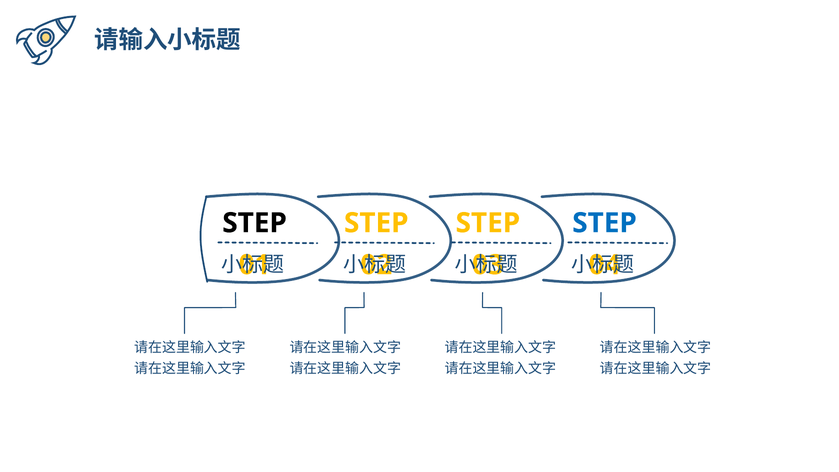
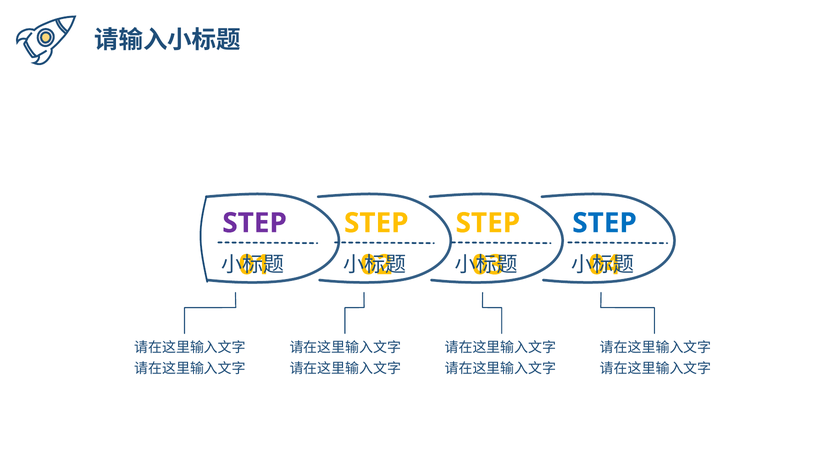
STEP at (255, 223) colour: black -> purple
